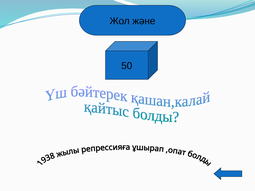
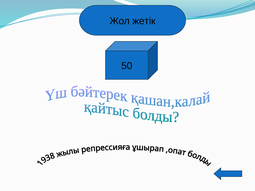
және: және -> жетік
